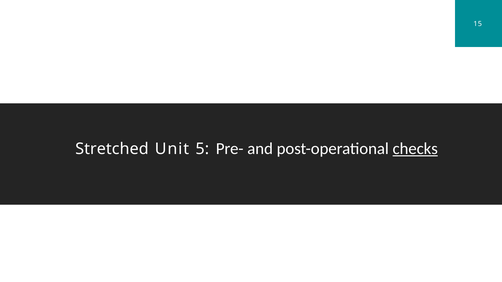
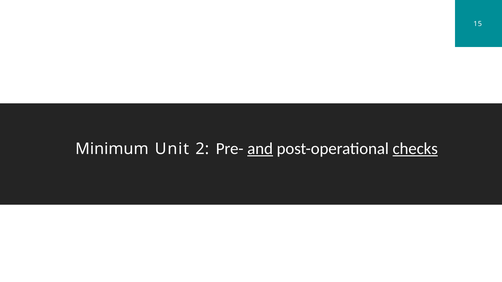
Stretched: Stretched -> Minimum
5: 5 -> 2
and underline: none -> present
